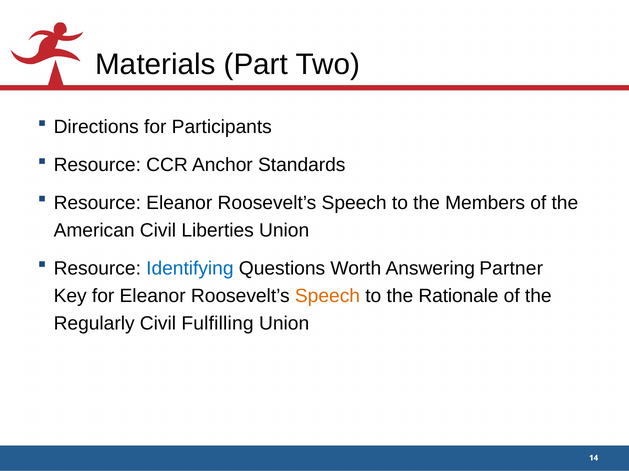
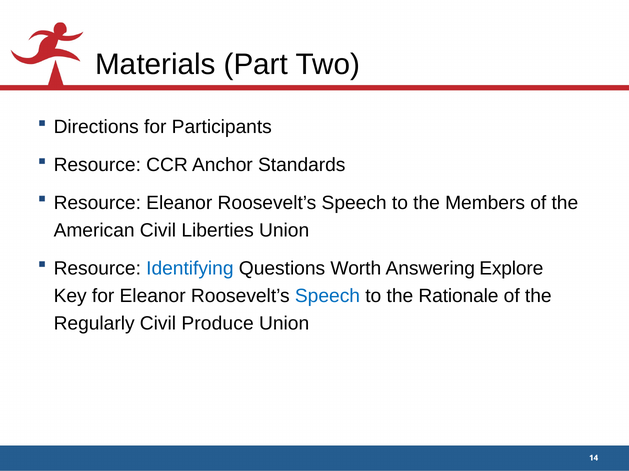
Partner: Partner -> Explore
Speech at (327, 296) colour: orange -> blue
Fulfilling: Fulfilling -> Produce
